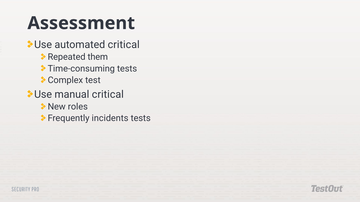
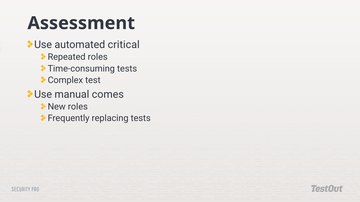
Repeated them: them -> roles
manual critical: critical -> comes
incidents: incidents -> replacing
